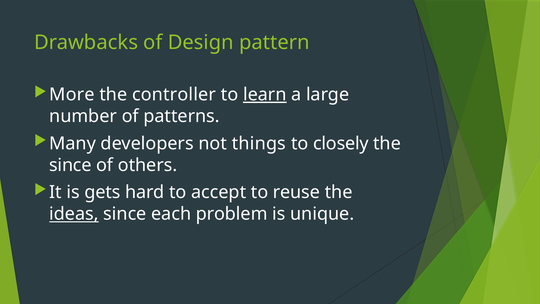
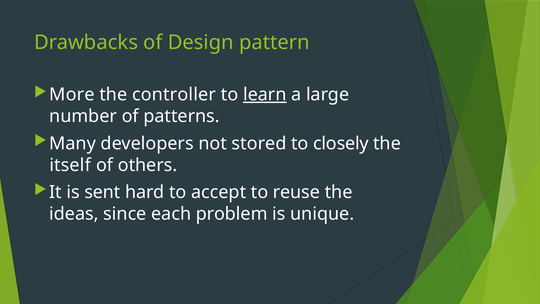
things: things -> stored
since at (70, 165): since -> itself
gets: gets -> sent
ideas underline: present -> none
